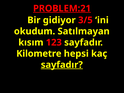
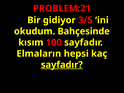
PROBLEM:21 underline: present -> none
Satılmayan: Satılmayan -> Bahçesinde
123: 123 -> 100
Kilometre: Kilometre -> Elmaların
